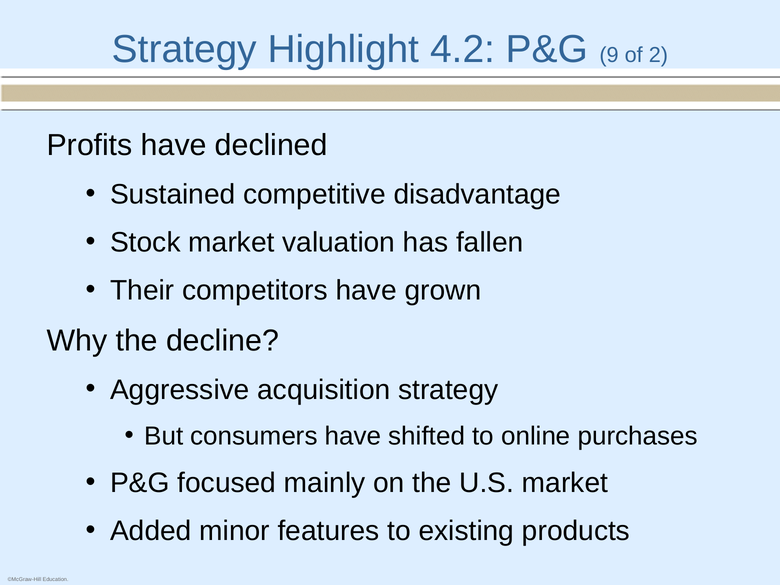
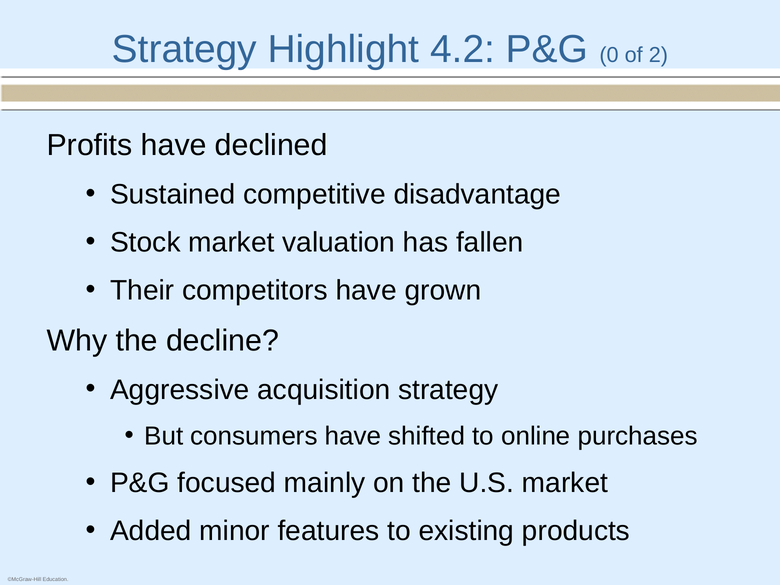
9: 9 -> 0
